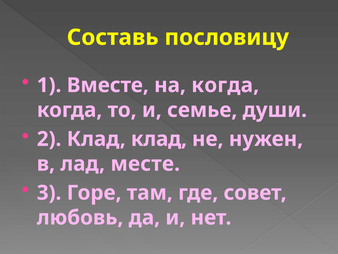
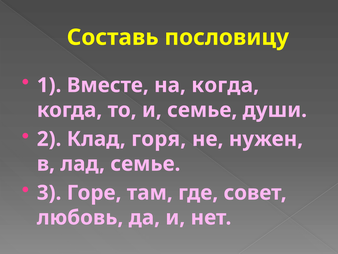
Клад клад: клад -> горя
лад месте: месте -> семье
